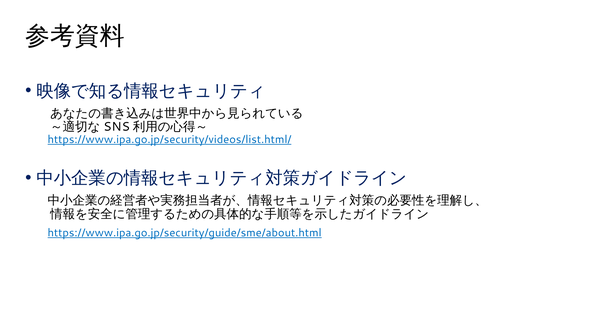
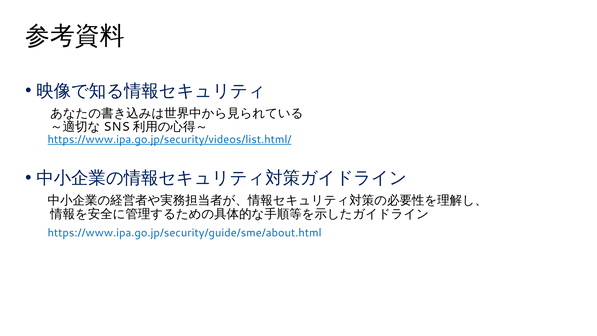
https://www.ipa.go.jp/security/guide/sme/about.html underline: present -> none
